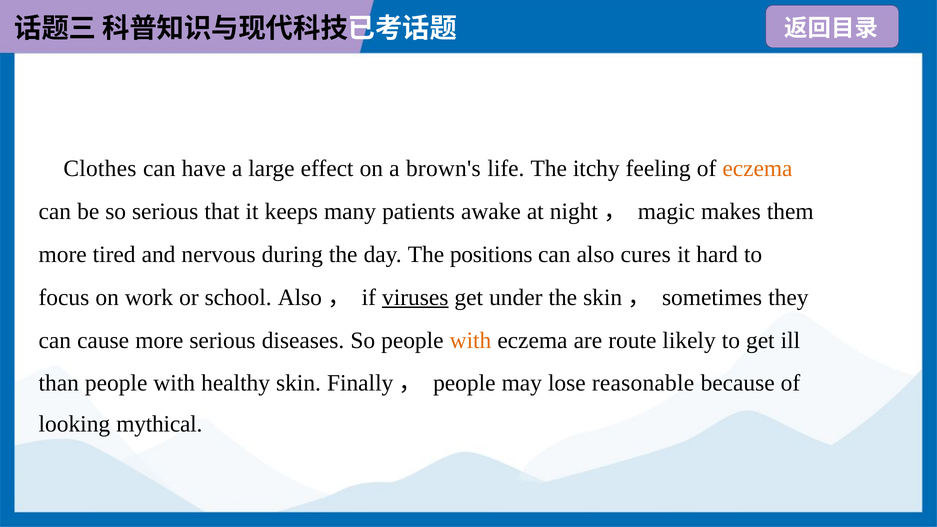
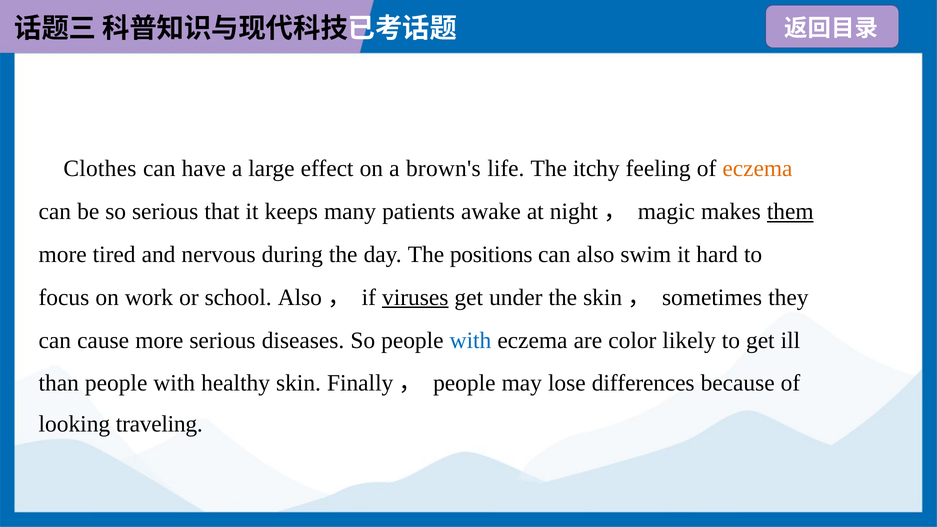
them underline: none -> present
cures: cures -> swim
with at (471, 340) colour: orange -> blue
route: route -> color
reasonable: reasonable -> differences
mythical: mythical -> traveling
